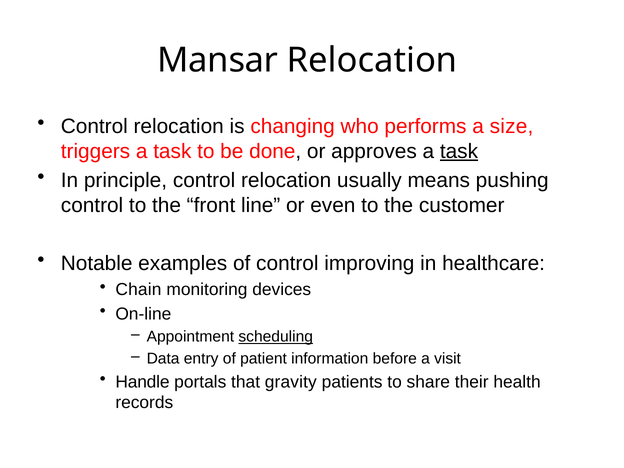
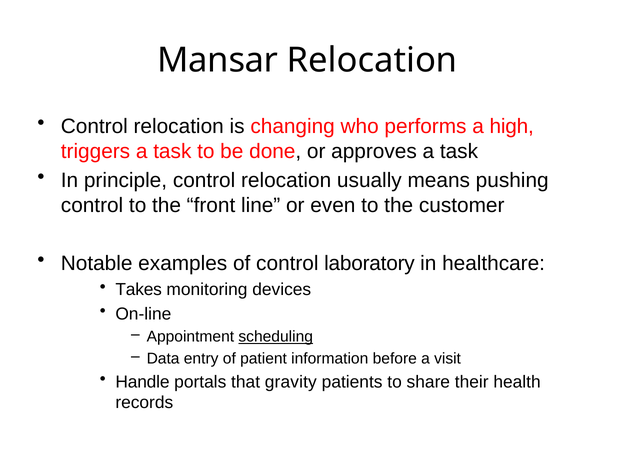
size: size -> high
task at (459, 151) underline: present -> none
improving: improving -> laboratory
Chain: Chain -> Takes
